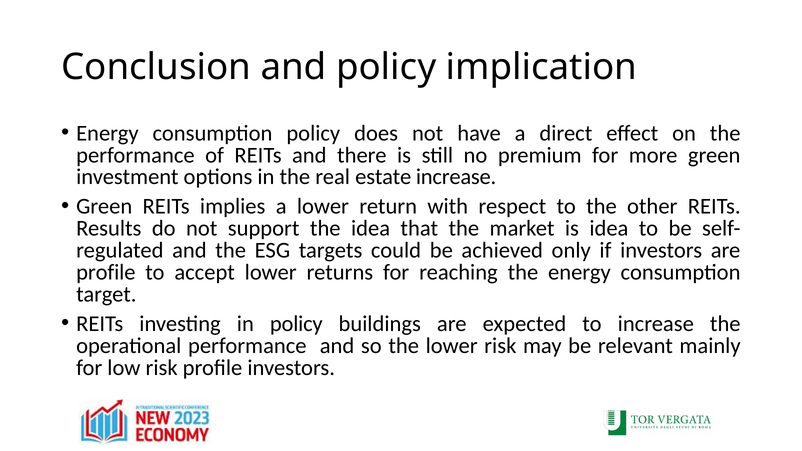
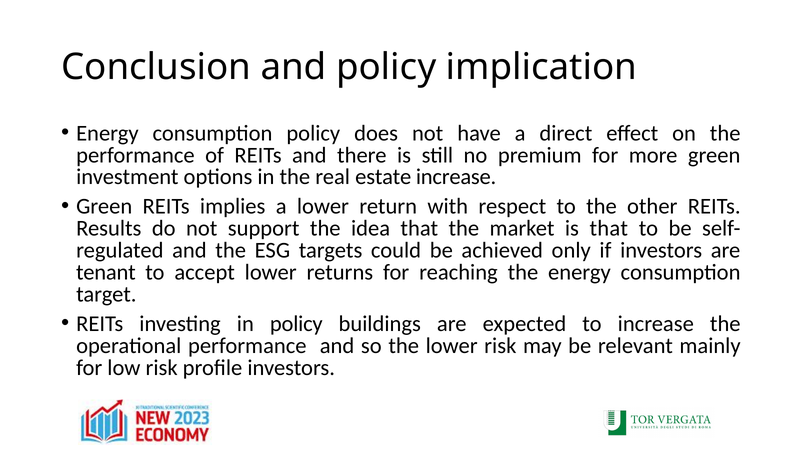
is idea: idea -> that
profile at (106, 272): profile -> tenant
